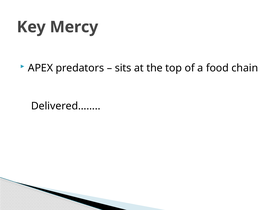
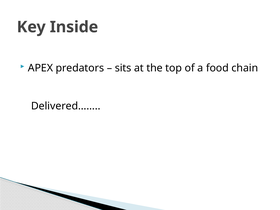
Mercy: Mercy -> Inside
